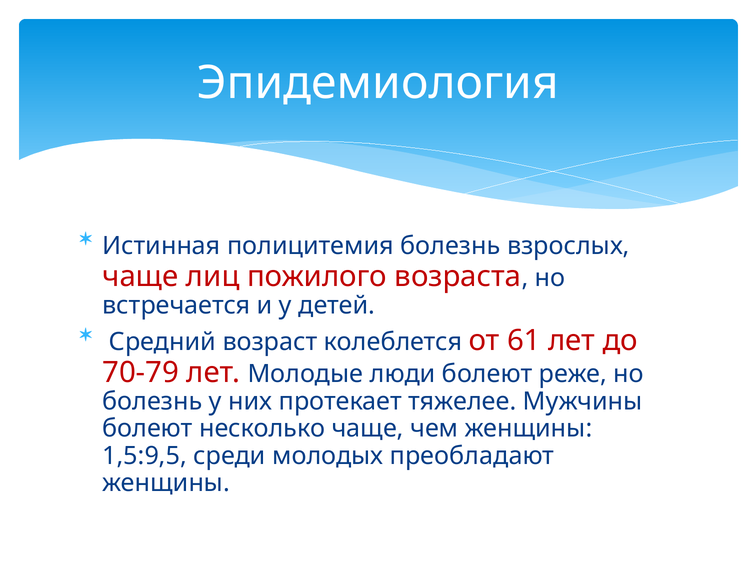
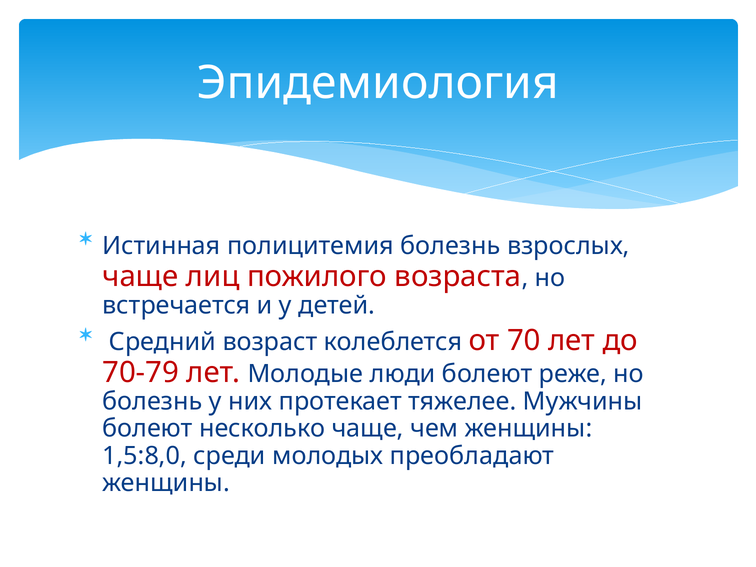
61: 61 -> 70
1,5:9,5: 1,5:9,5 -> 1,5:8,0
